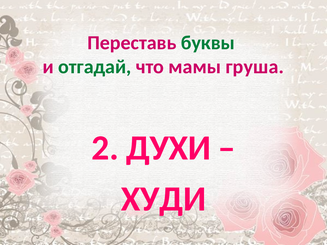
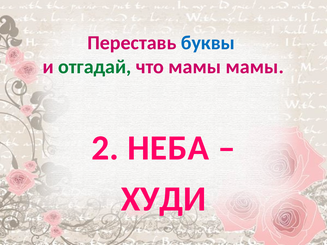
буквы colour: green -> blue
мамы груша: груша -> мамы
ДУХИ: ДУХИ -> НЕБА
